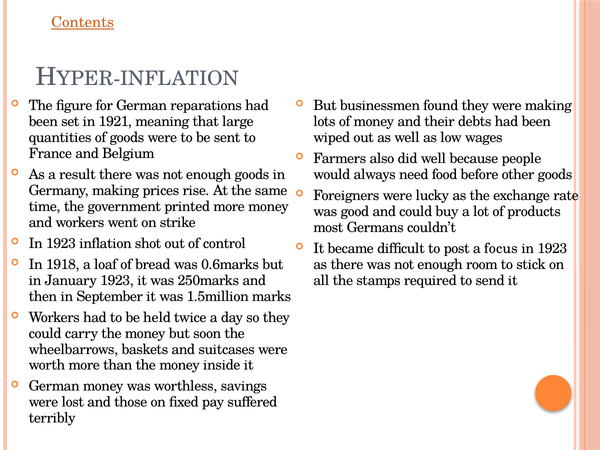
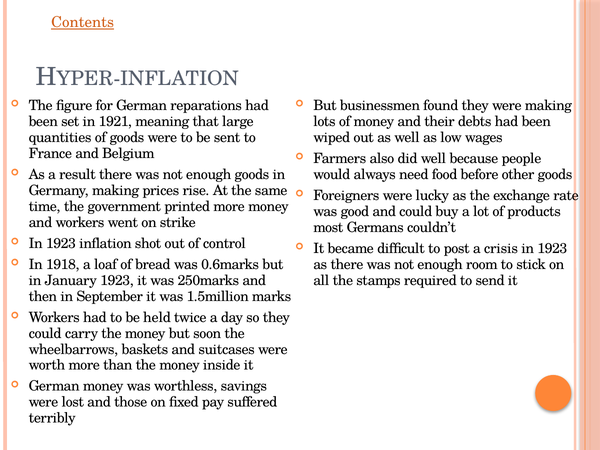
focus: focus -> crisis
